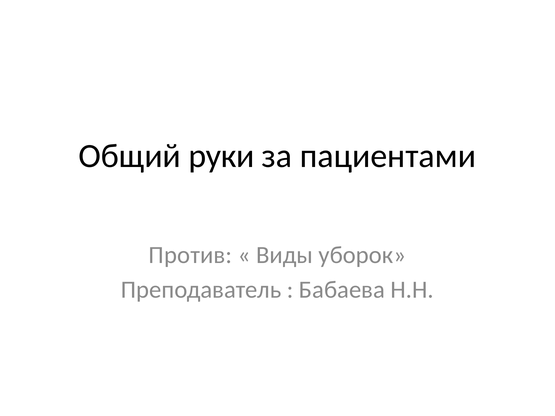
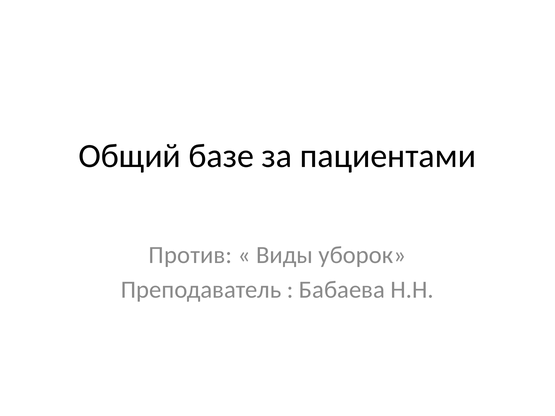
руки: руки -> базе
